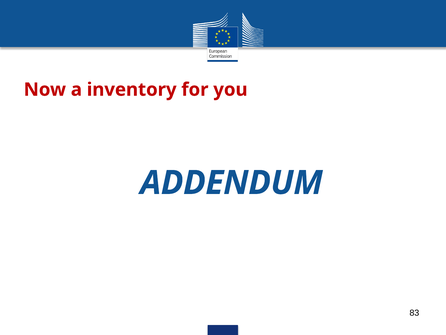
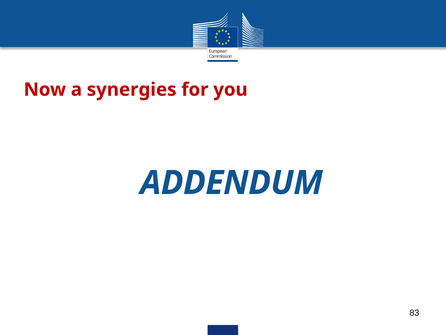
inventory: inventory -> synergies
